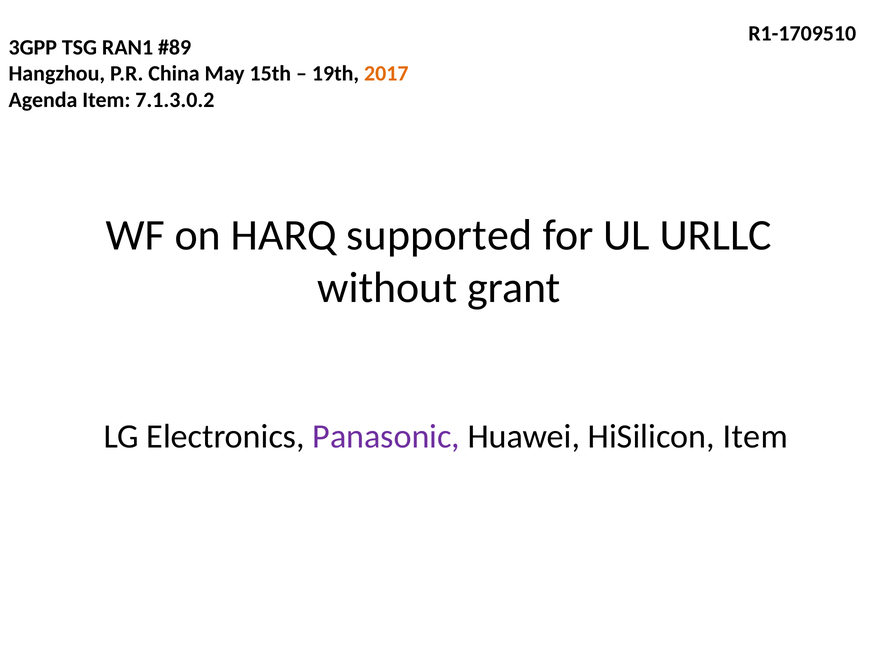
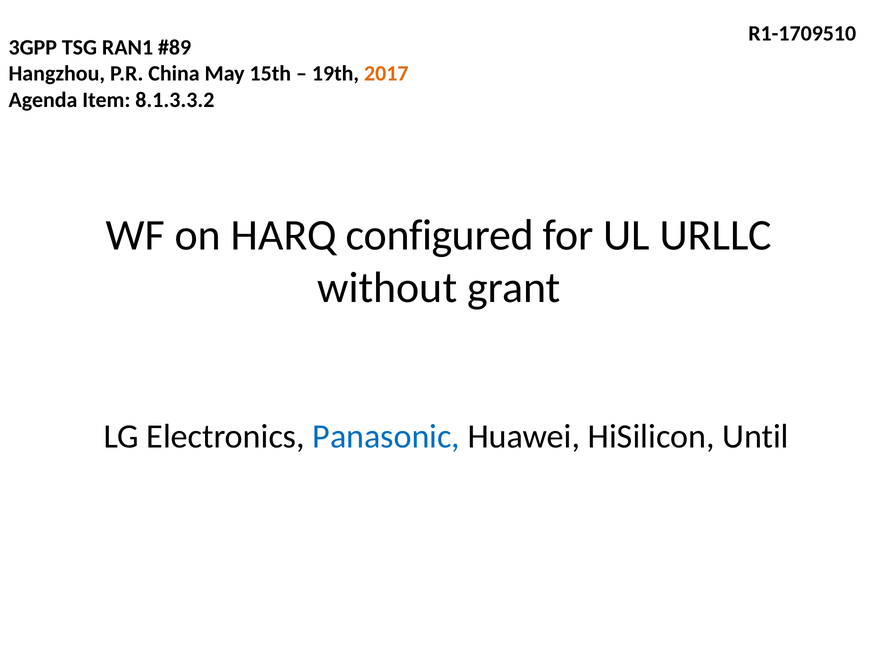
7.1.3.0.2: 7.1.3.0.2 -> 8.1.3.3.2
supported: supported -> configured
Panasonic colour: purple -> blue
HiSilicon Item: Item -> Until
